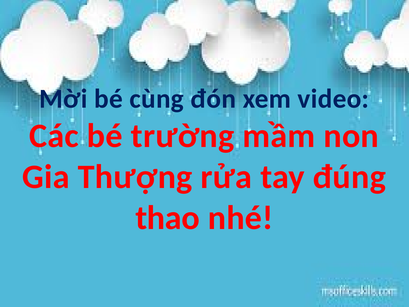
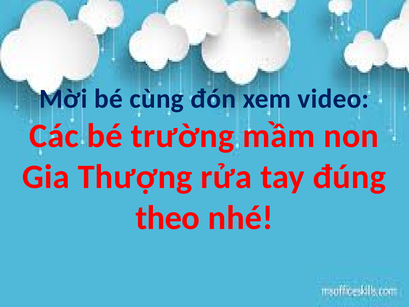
thao: thao -> theo
